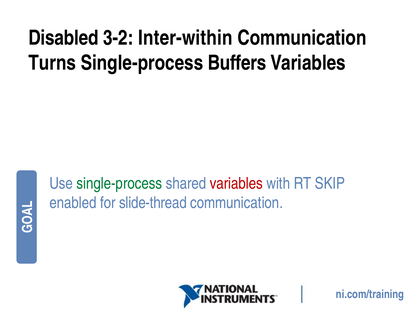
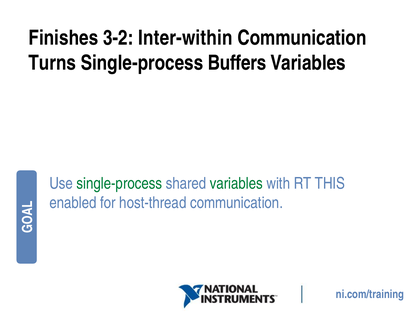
Disabled: Disabled -> Finishes
variables at (236, 183) colour: red -> green
SKIP: SKIP -> THIS
slide-thread: slide-thread -> host-thread
